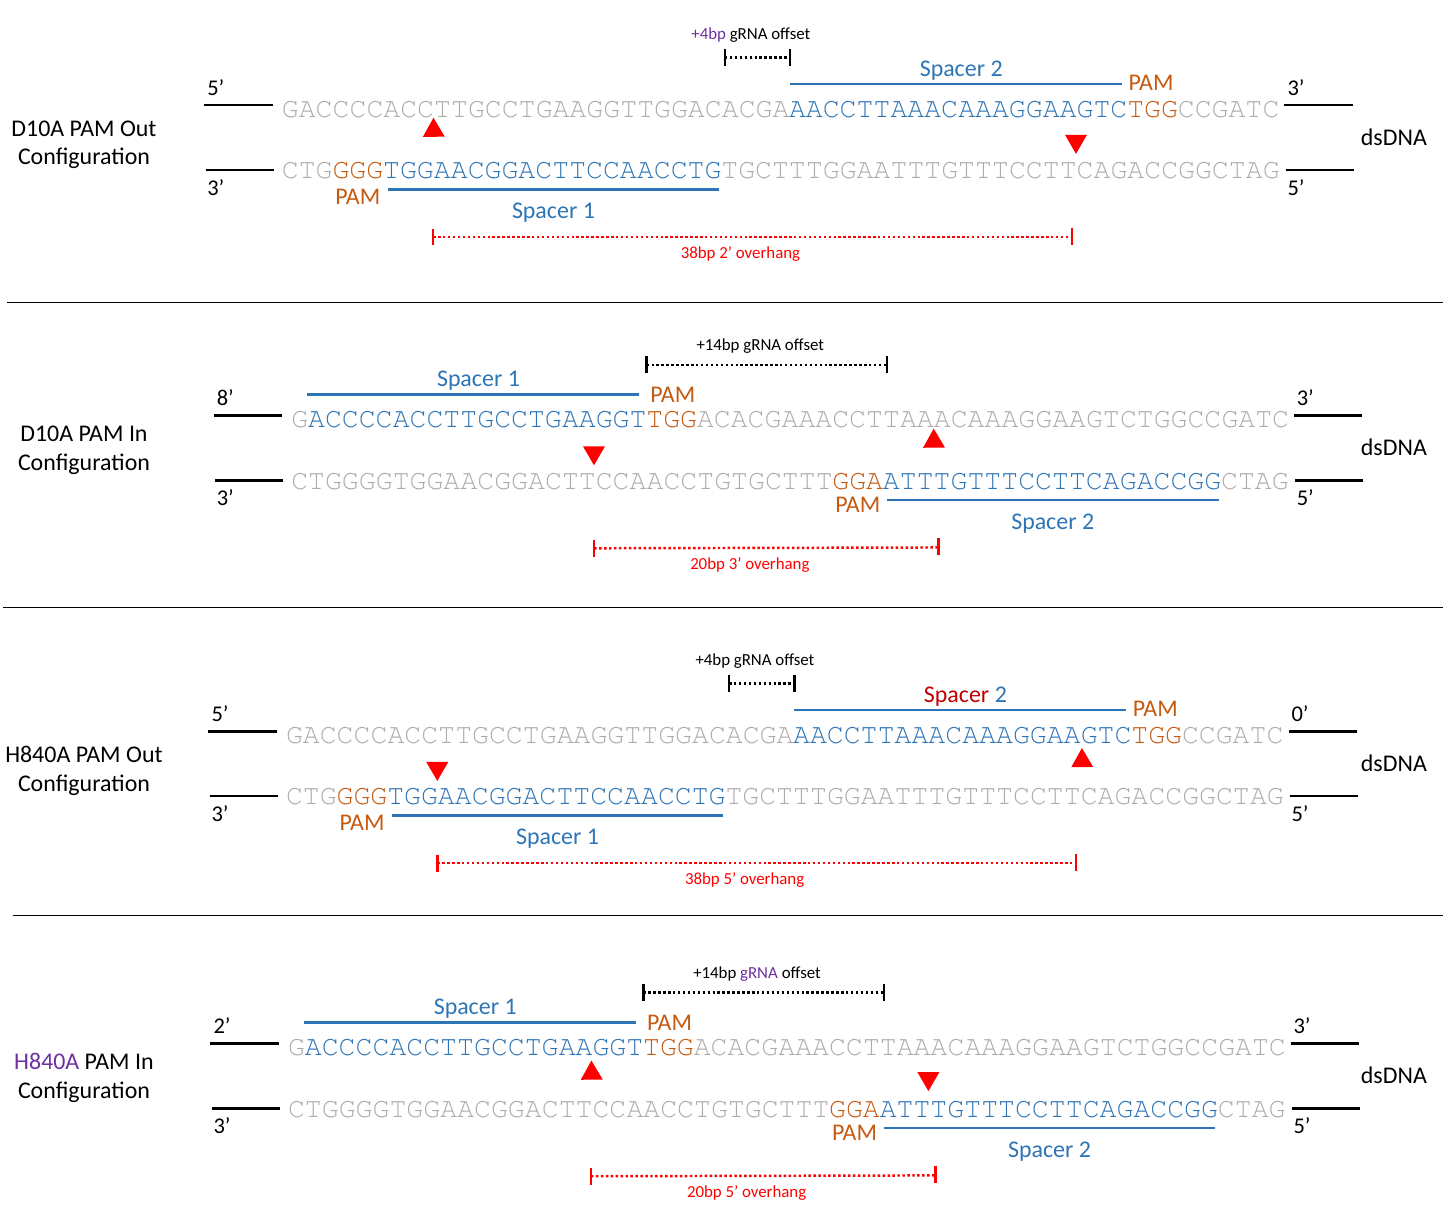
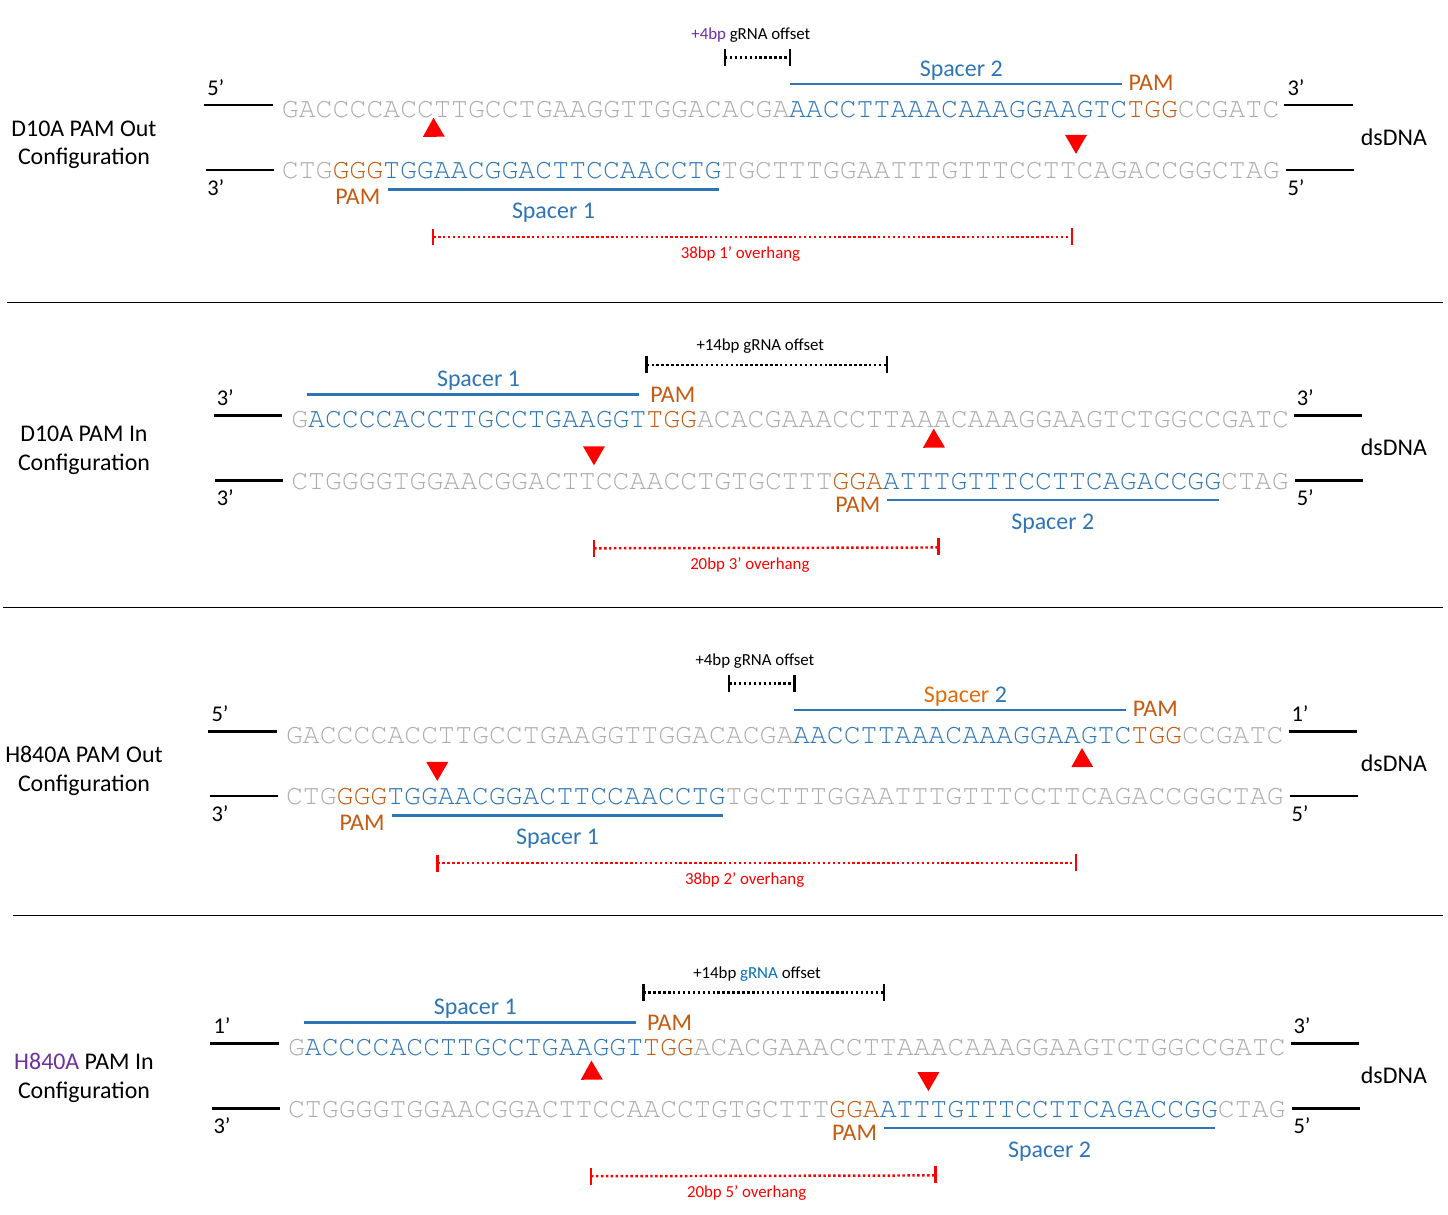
38bp 2: 2 -> 1
8 at (225, 398): 8 -> 3
Spacer at (957, 694) colour: red -> orange
0 at (1300, 714): 0 -> 1
38bp 5: 5 -> 2
gRNA at (759, 973) colour: purple -> blue
2 at (222, 1026): 2 -> 1
